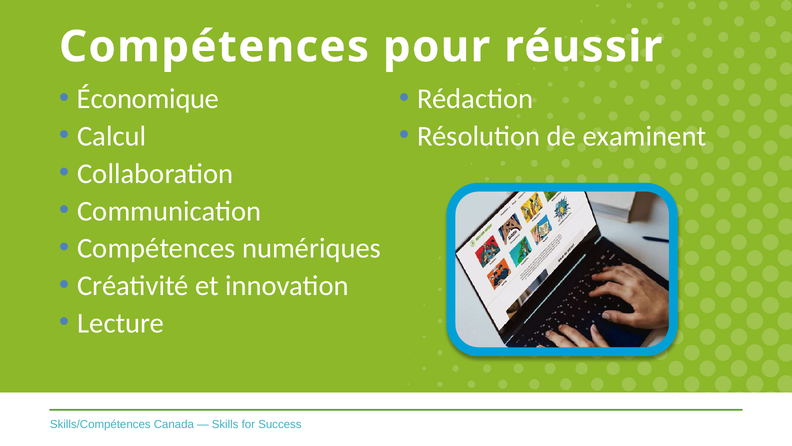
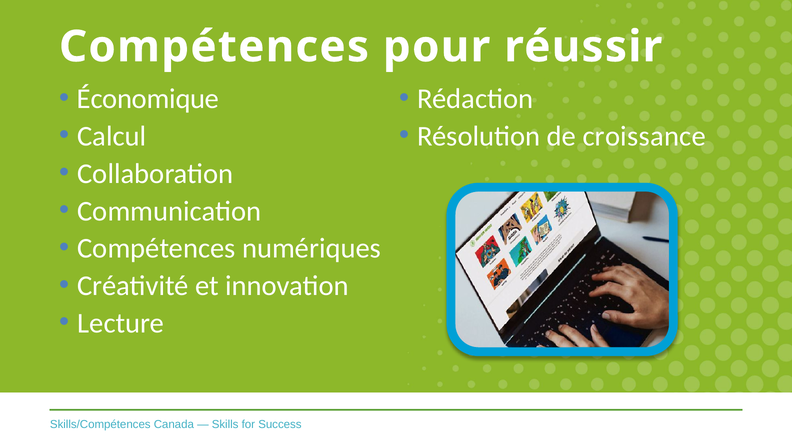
examinent: examinent -> croissance
